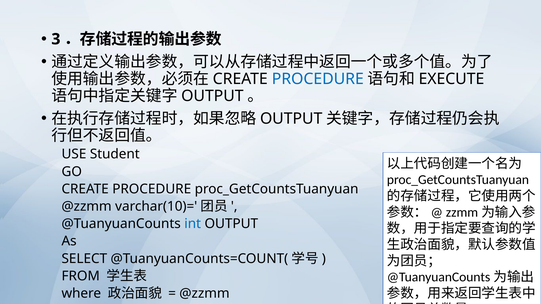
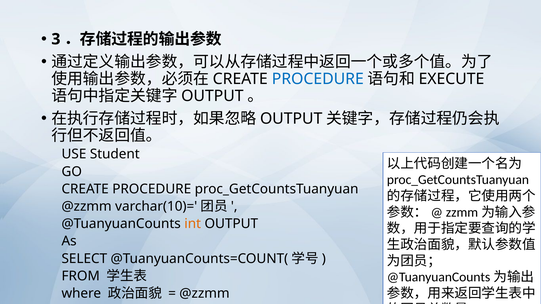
int colour: blue -> orange
